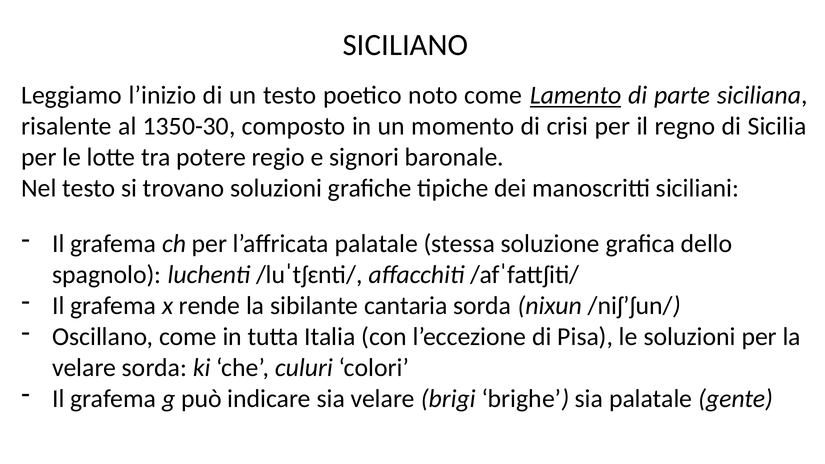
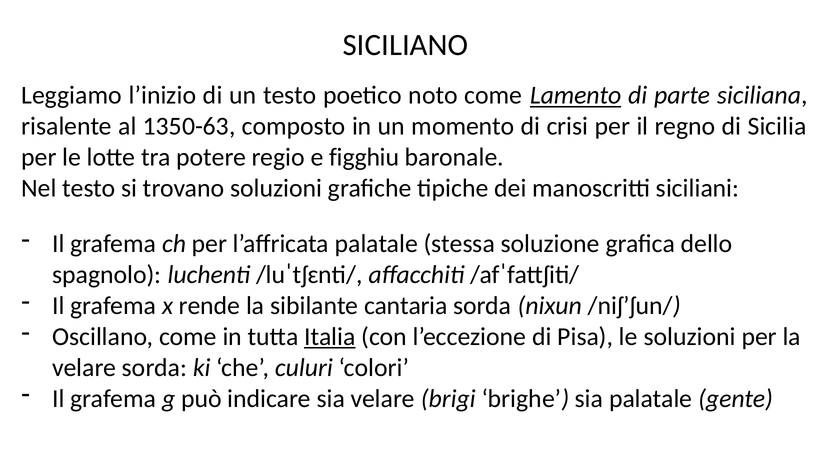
1350-30: 1350-30 -> 1350-63
signori: signori -> figghiu
Italia underline: none -> present
